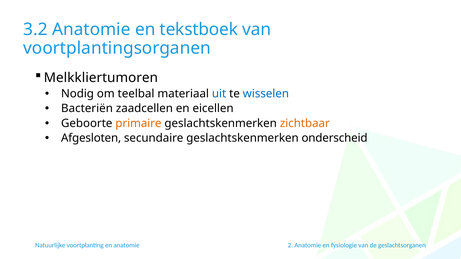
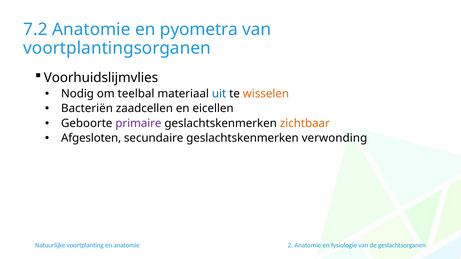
3.2: 3.2 -> 7.2
tekstboek: tekstboek -> pyometra
Melkkliertumoren: Melkkliertumoren -> Voorhuidslijmvlies
wisselen colour: blue -> orange
primaire colour: orange -> purple
onderscheid: onderscheid -> verwonding
